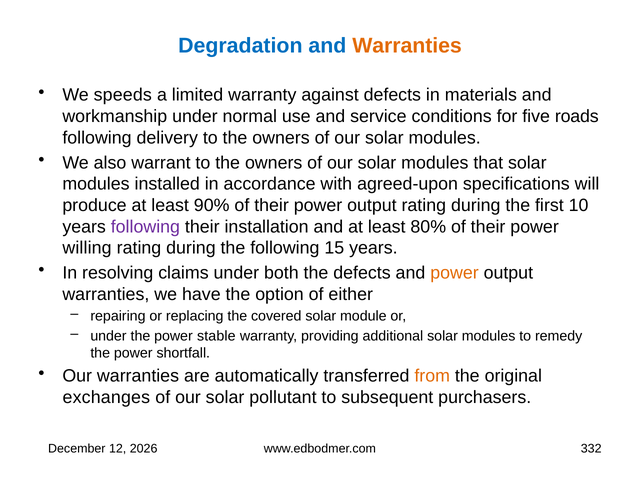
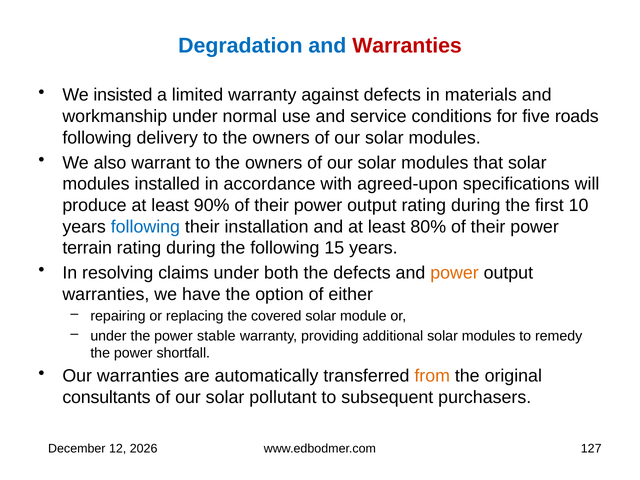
Warranties at (407, 46) colour: orange -> red
speeds: speeds -> insisted
following at (145, 227) colour: purple -> blue
willing: willing -> terrain
exchanges: exchanges -> consultants
332: 332 -> 127
